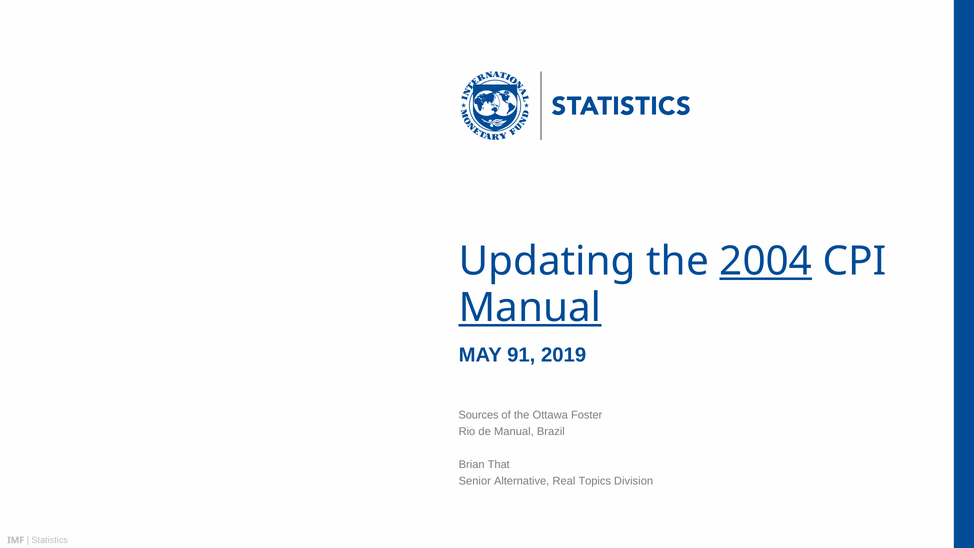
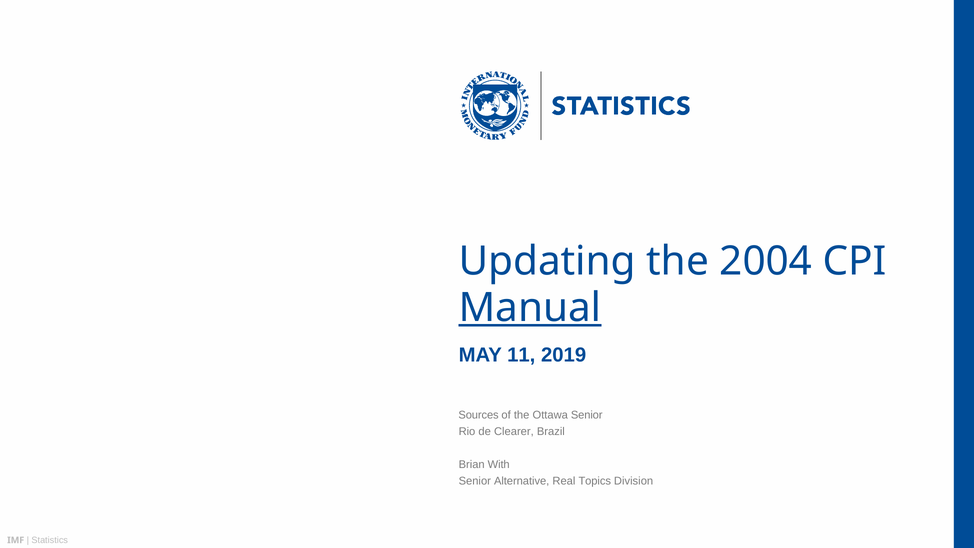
2004 underline: present -> none
91: 91 -> 11
Ottawa Foster: Foster -> Senior
de Manual: Manual -> Clearer
That: That -> With
